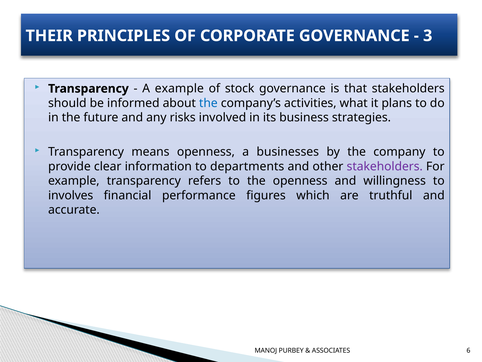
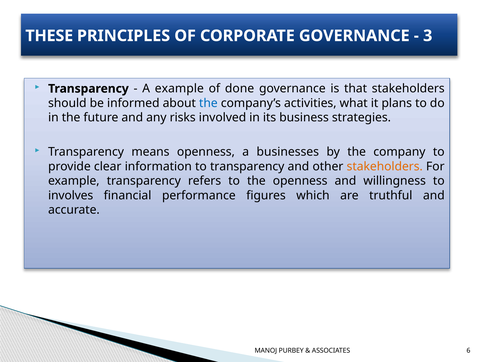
THEIR: THEIR -> THESE
stock: stock -> done
to departments: departments -> transparency
stakeholders at (385, 166) colour: purple -> orange
